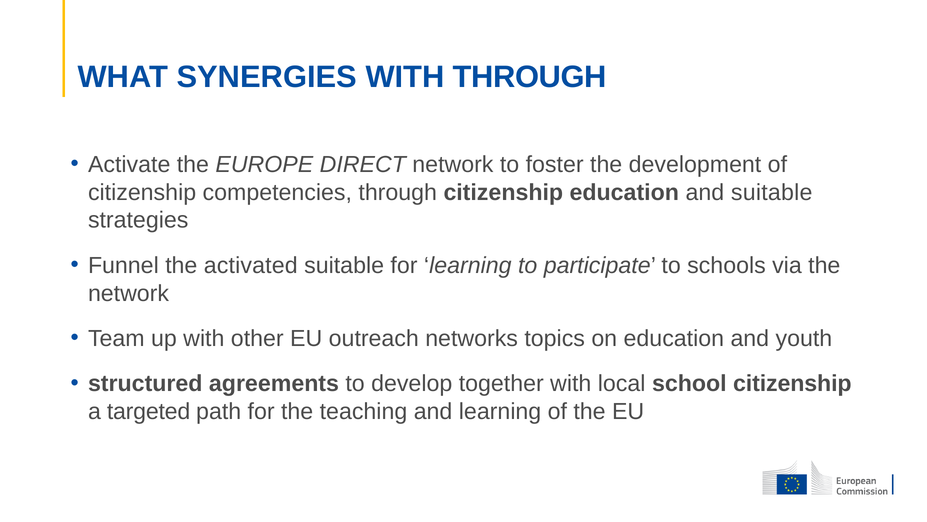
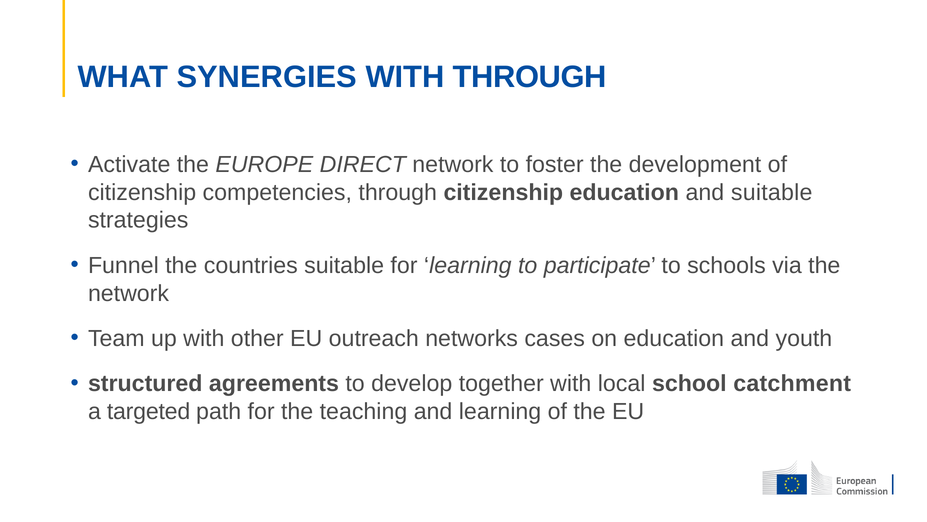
activated: activated -> countries
topics: topics -> cases
school citizenship: citizenship -> catchment
